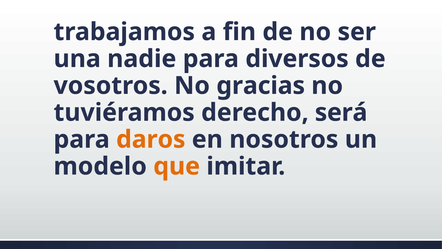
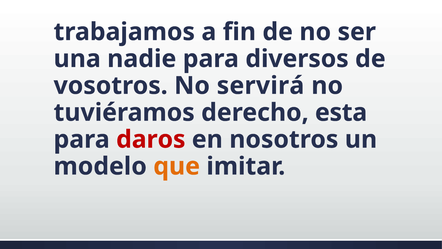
gracias: gracias -> servirá
será: será -> esta
daros colour: orange -> red
